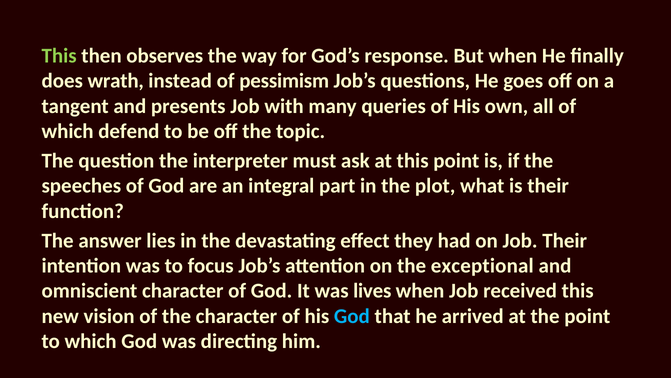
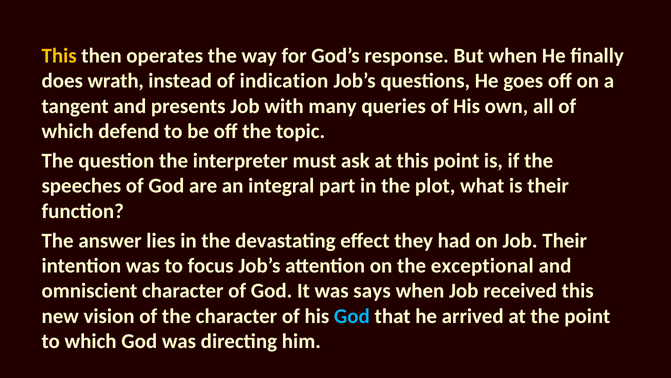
This at (59, 56) colour: light green -> yellow
observes: observes -> operates
pessimism: pessimism -> indication
lives: lives -> says
